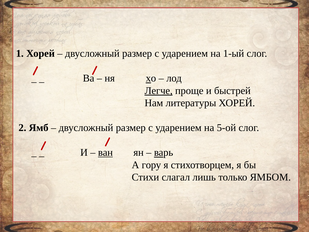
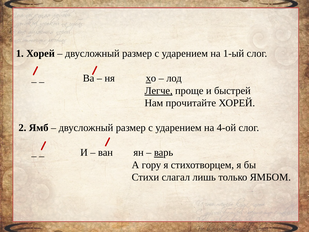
литературы: литературы -> прочитайте
5-ой: 5-ой -> 4-ой
ван underline: present -> none
